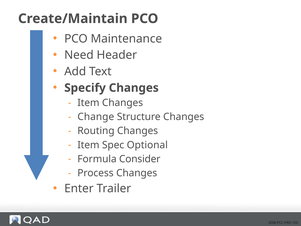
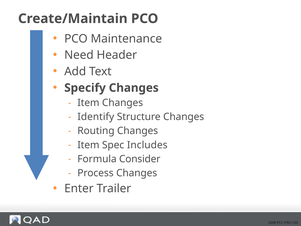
Change: Change -> Identify
Optional: Optional -> Includes
